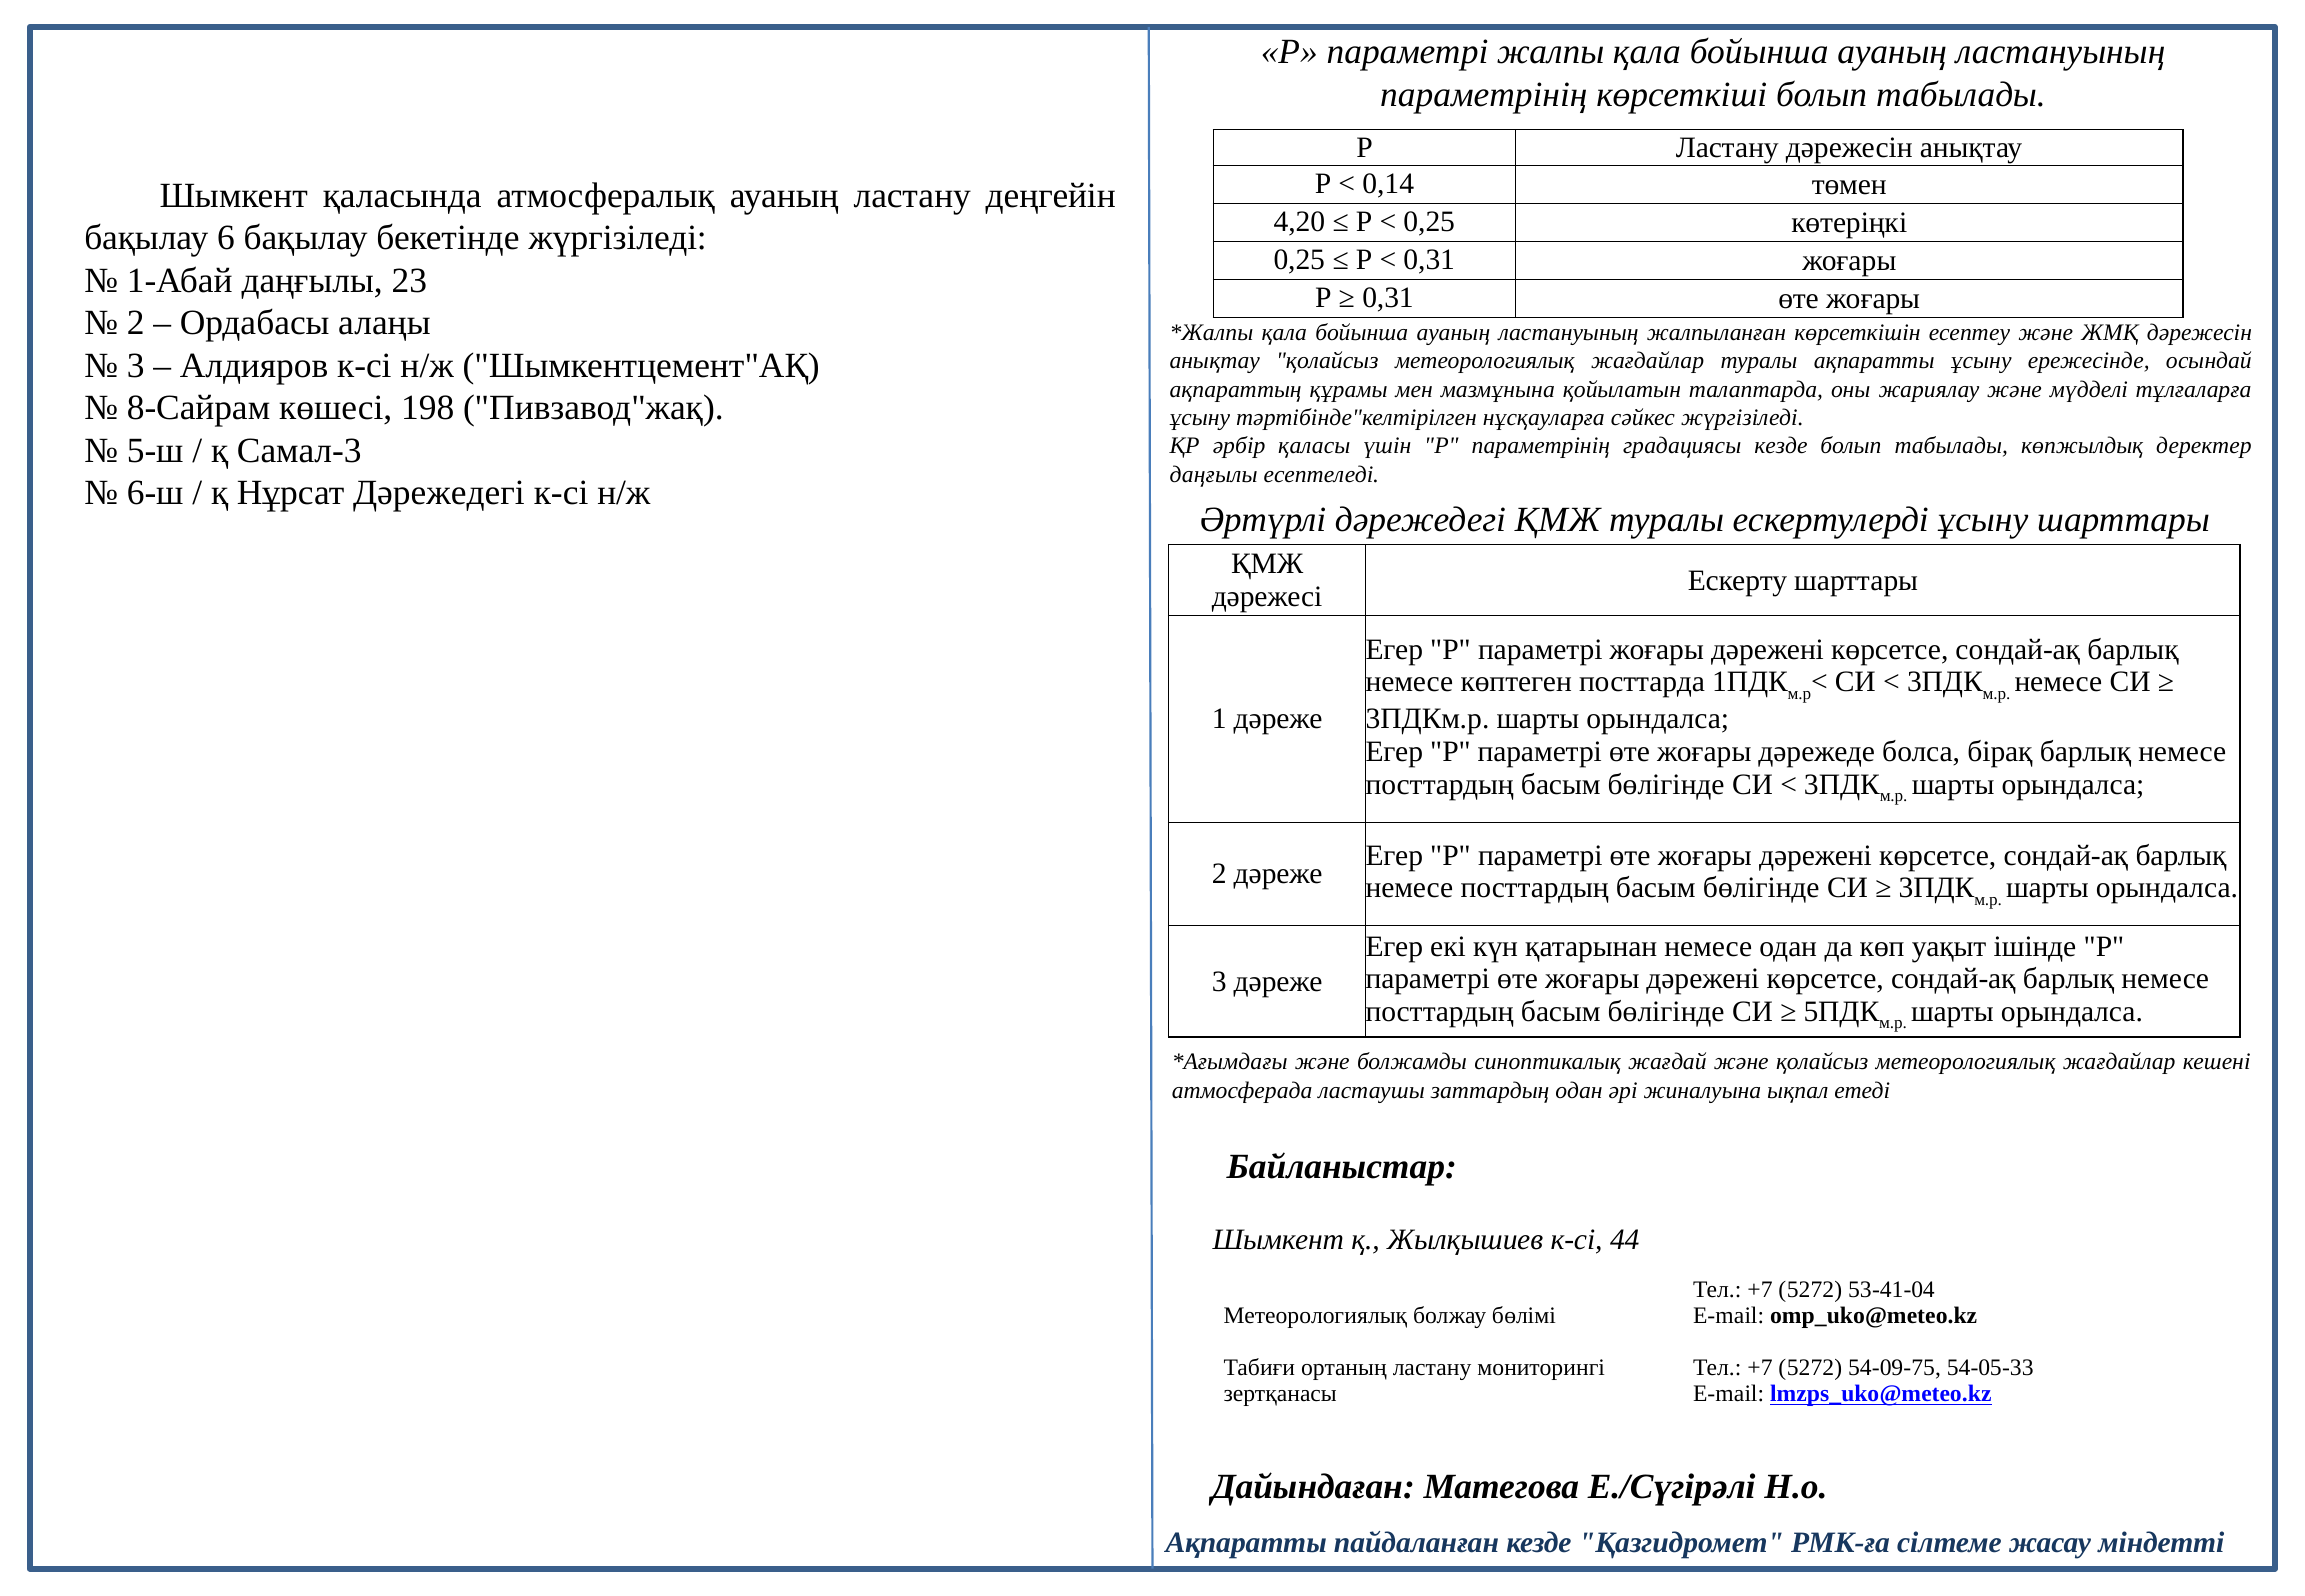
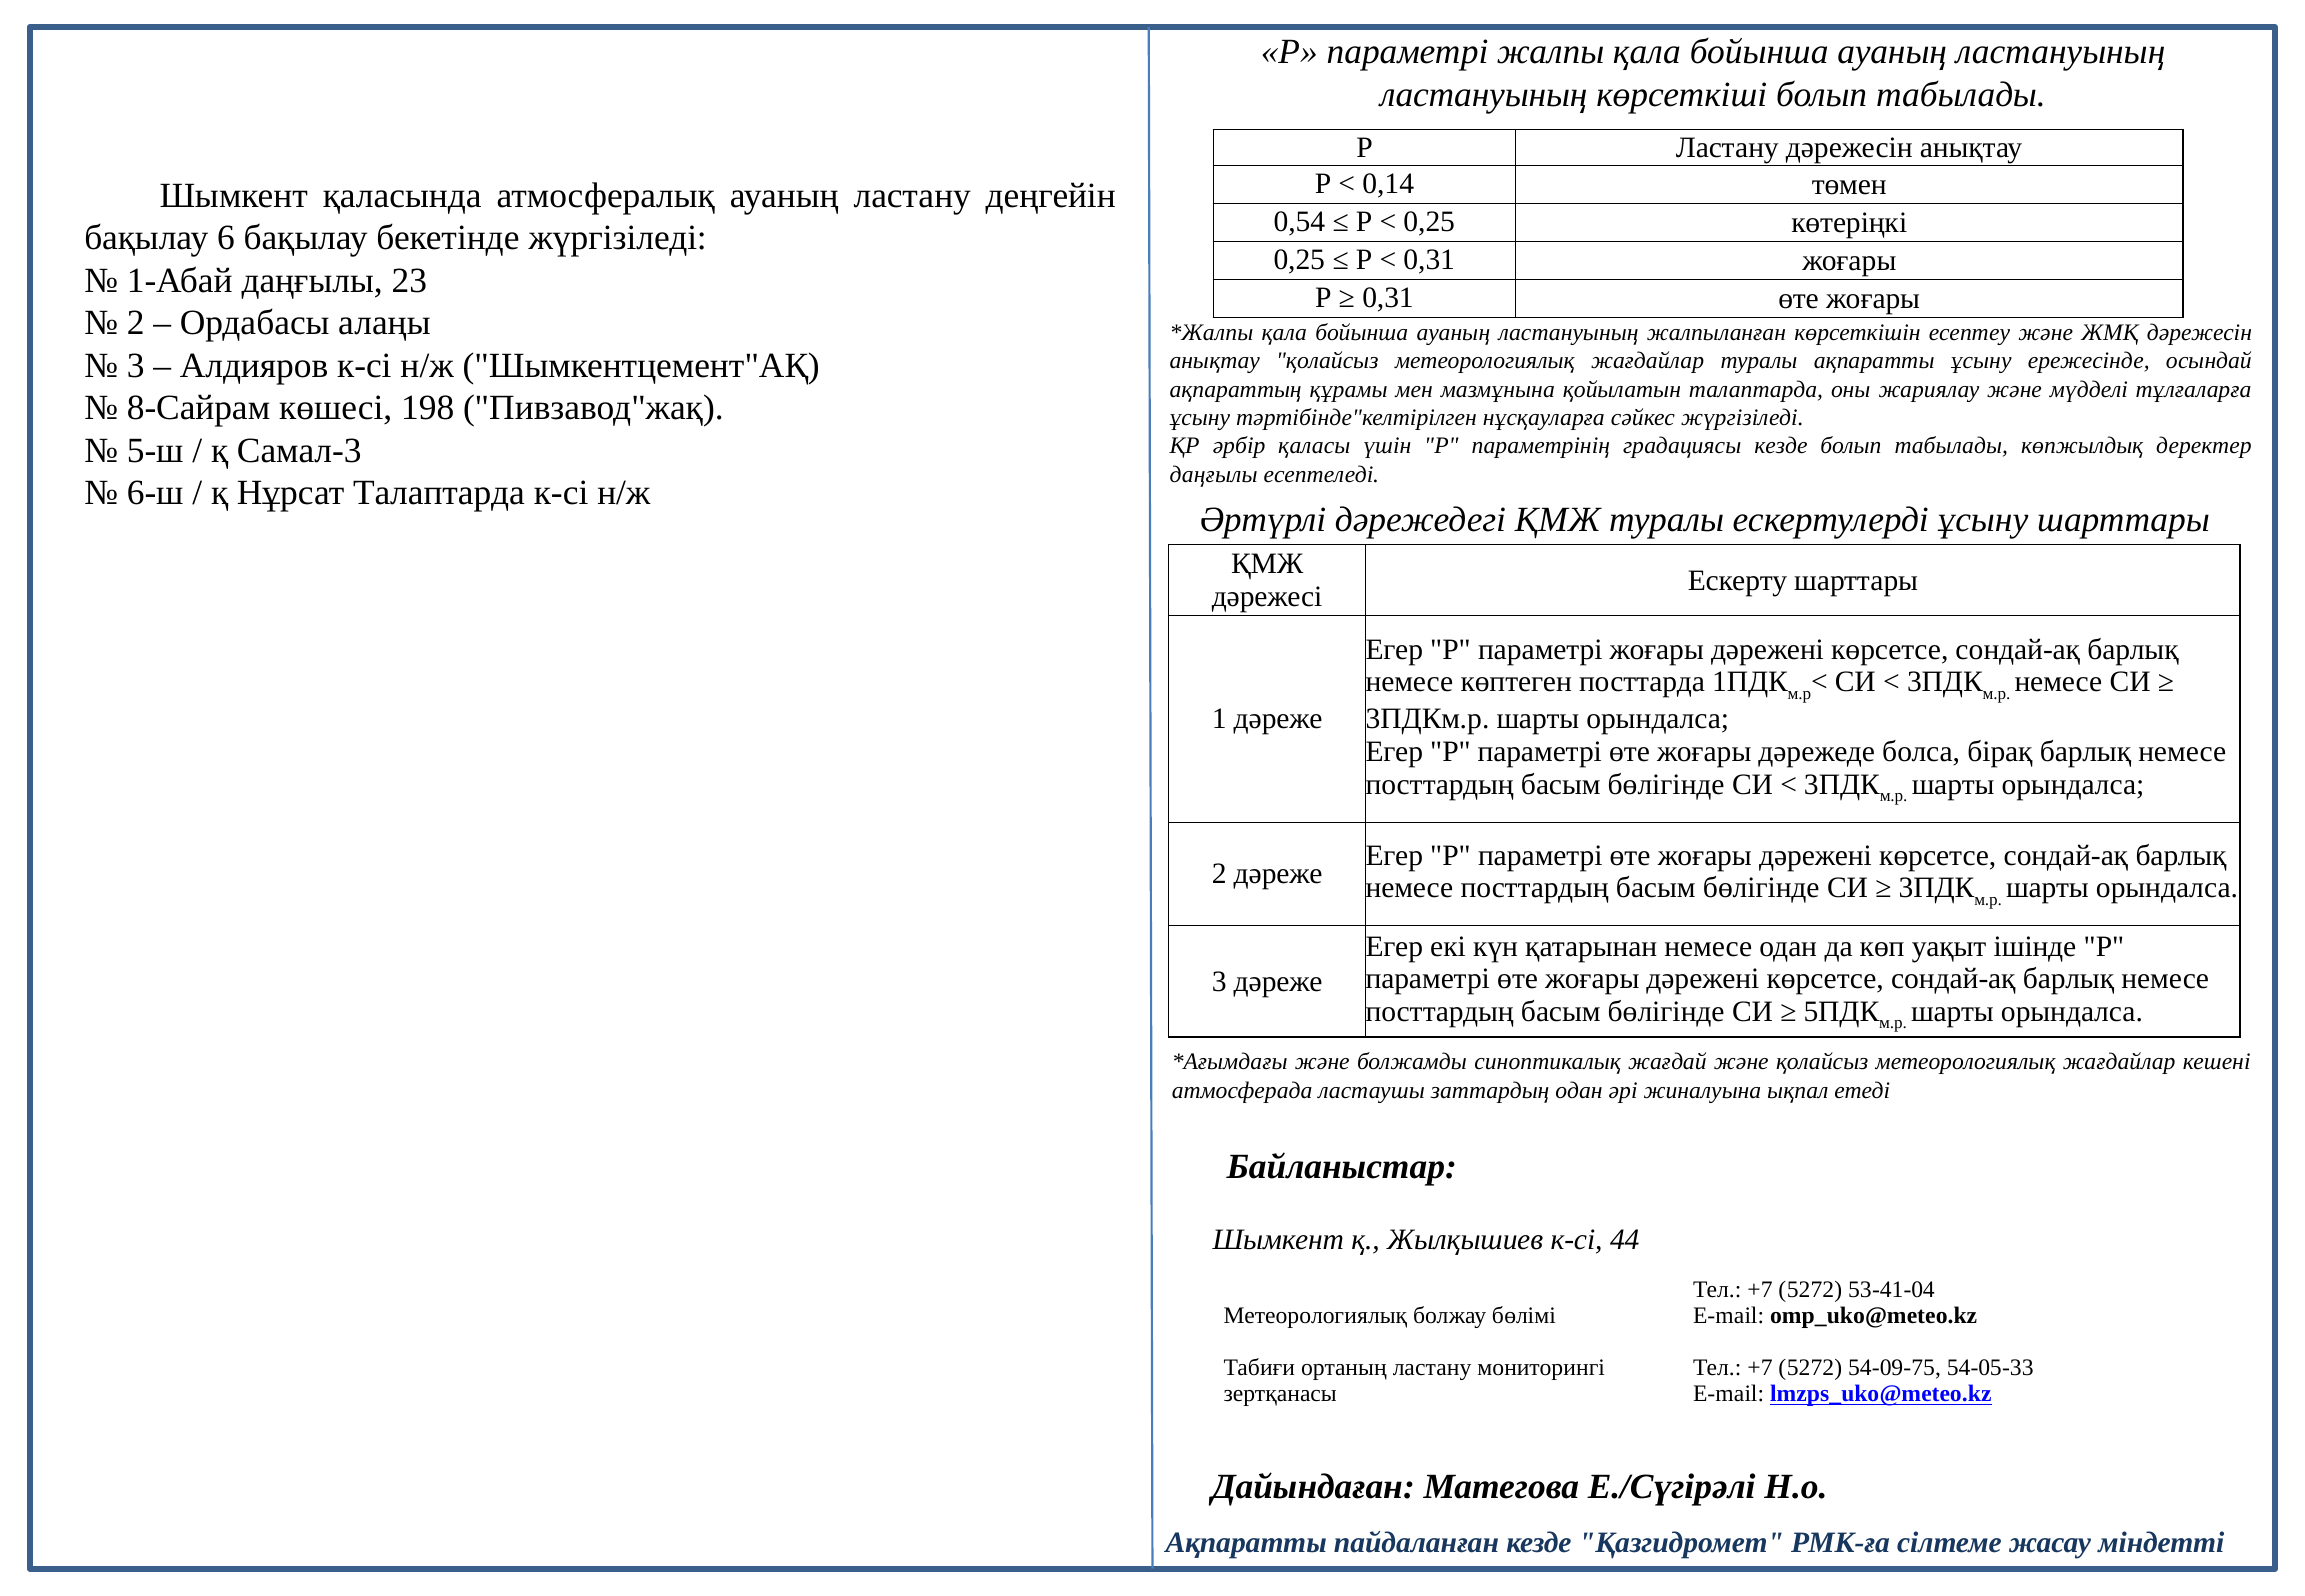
параметрінің at (1484, 95): параметрінің -> ластануының
4,20: 4,20 -> 0,54
Нұрсат Дәрежедегі: Дәрежедегі -> Талаптарда
